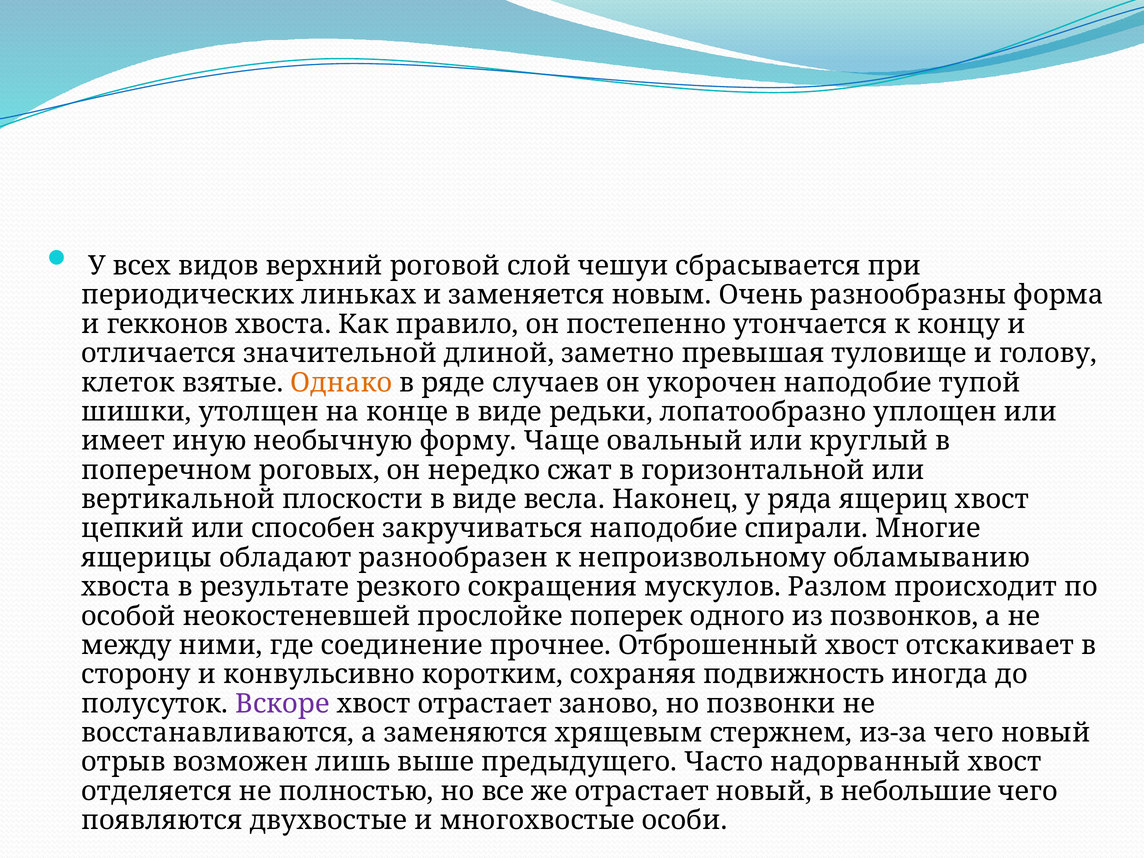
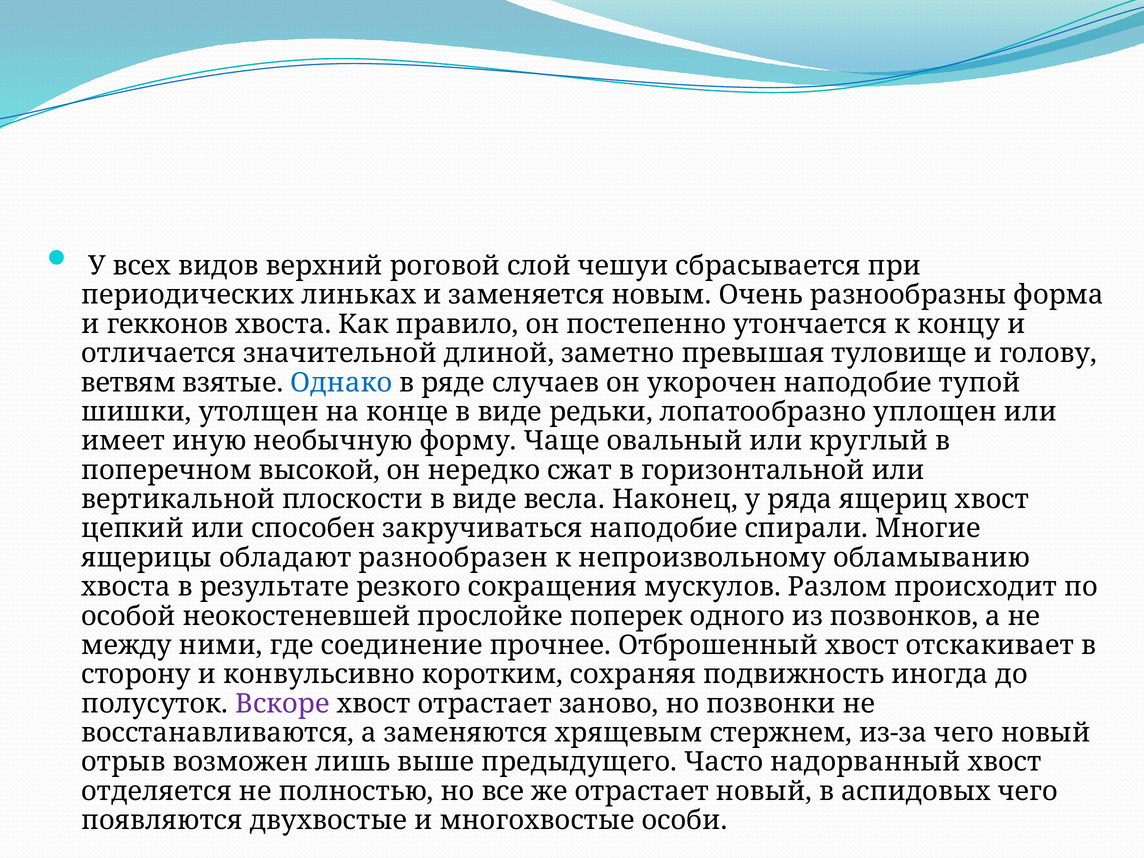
клеток: клеток -> ветвям
Однако colour: orange -> blue
роговых: роговых -> высокой
небольшие: небольшие -> аспидовых
